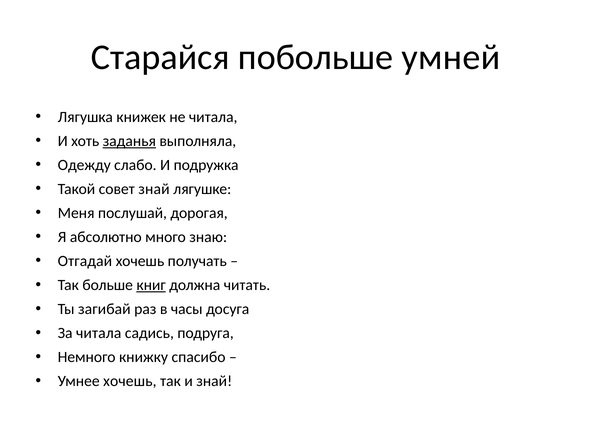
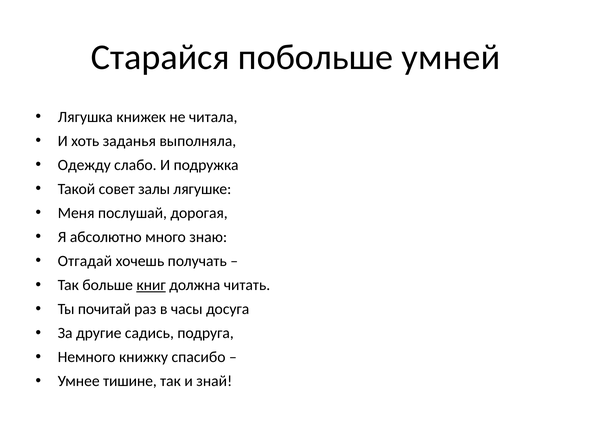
заданья underline: present -> none
совет знай: знай -> залы
загибай: загибай -> почитай
За читала: читала -> другие
Умнее хочешь: хочешь -> тишине
